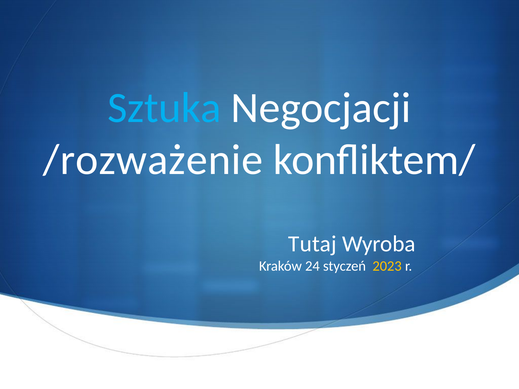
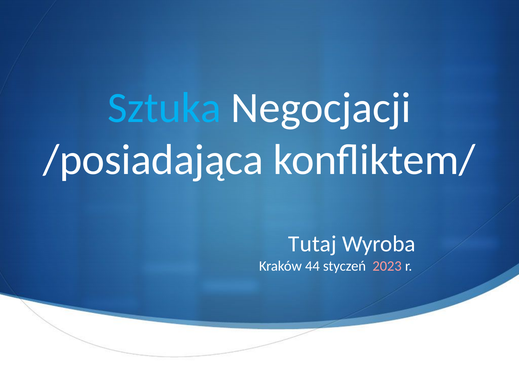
/rozważenie: /rozważenie -> /posiadająca
24: 24 -> 44
2023 colour: yellow -> pink
